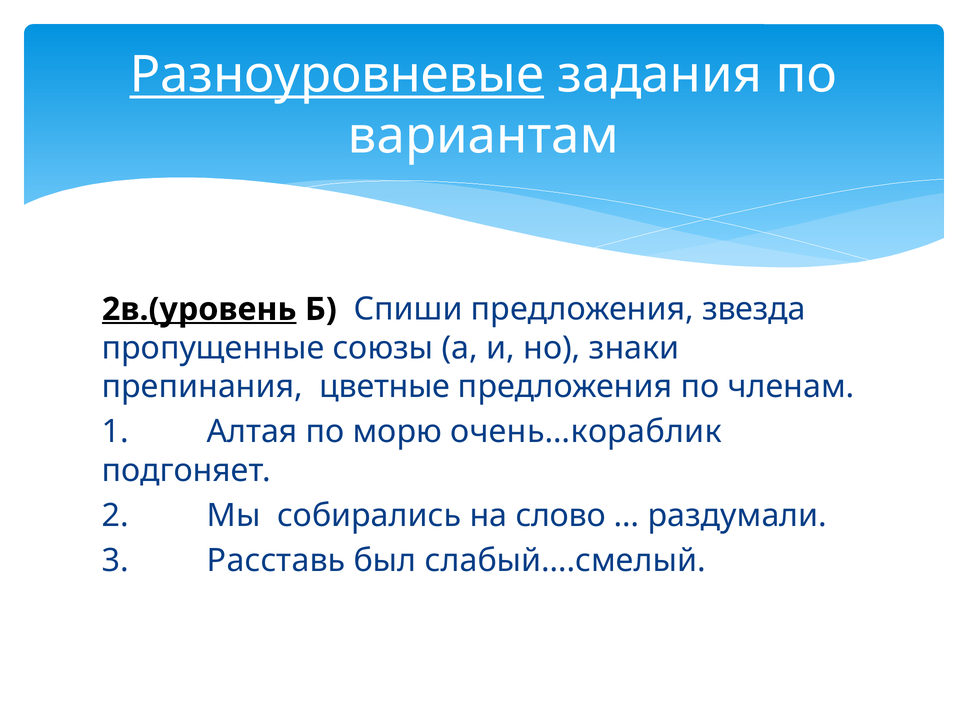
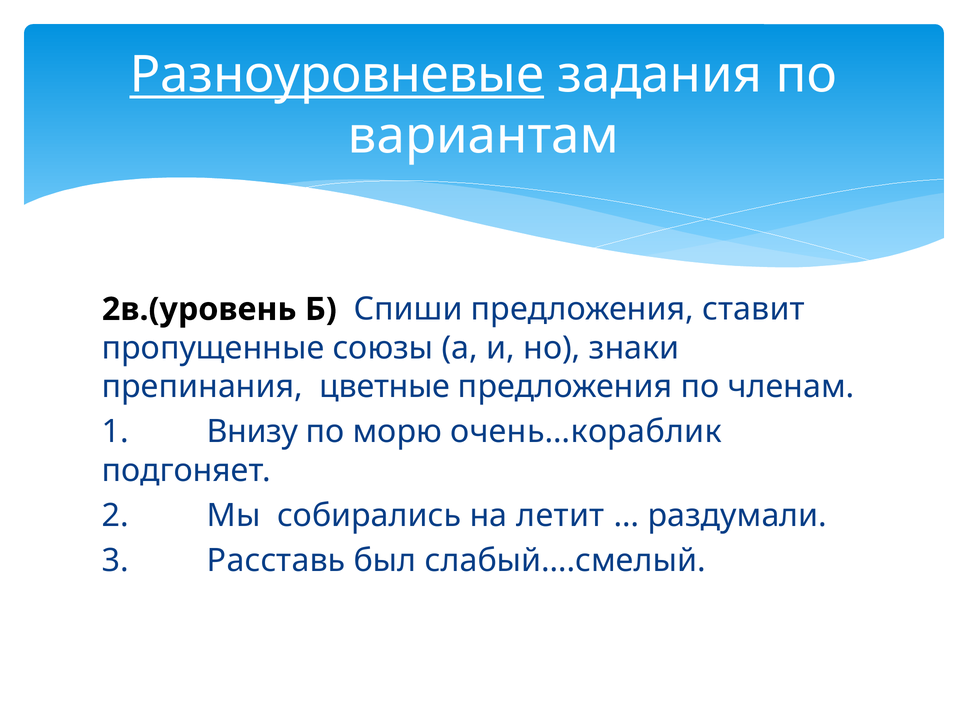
2в.(уровень underline: present -> none
звезда: звезда -> ставит
Алтая: Алтая -> Внизу
слово: слово -> летит
